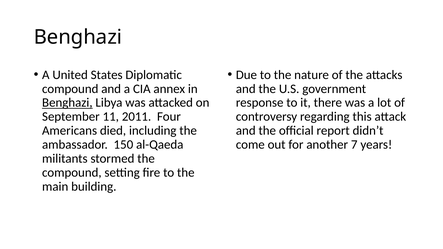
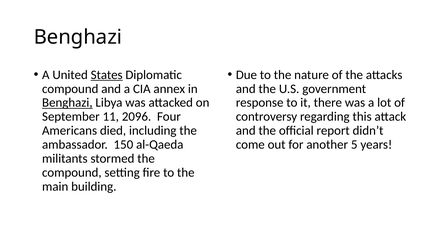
States underline: none -> present
2011: 2011 -> 2096
7: 7 -> 5
